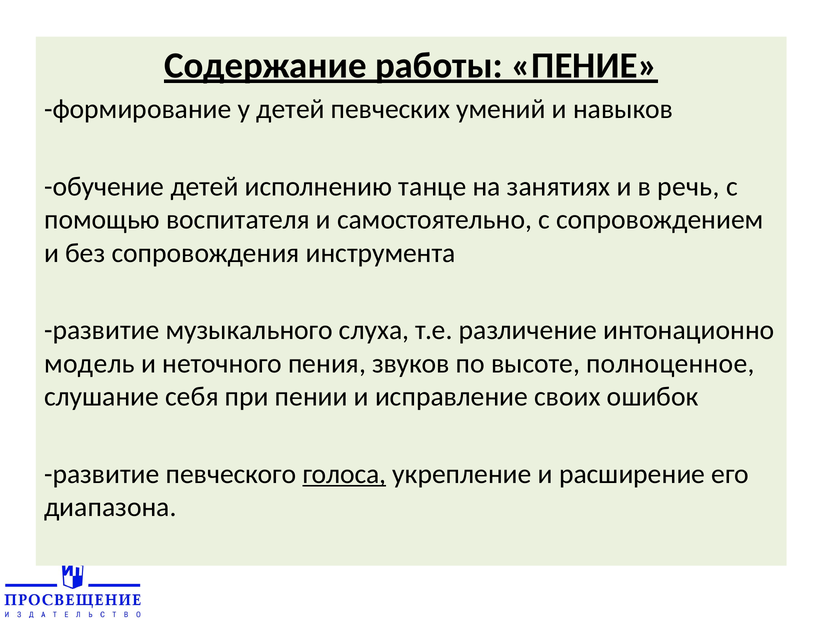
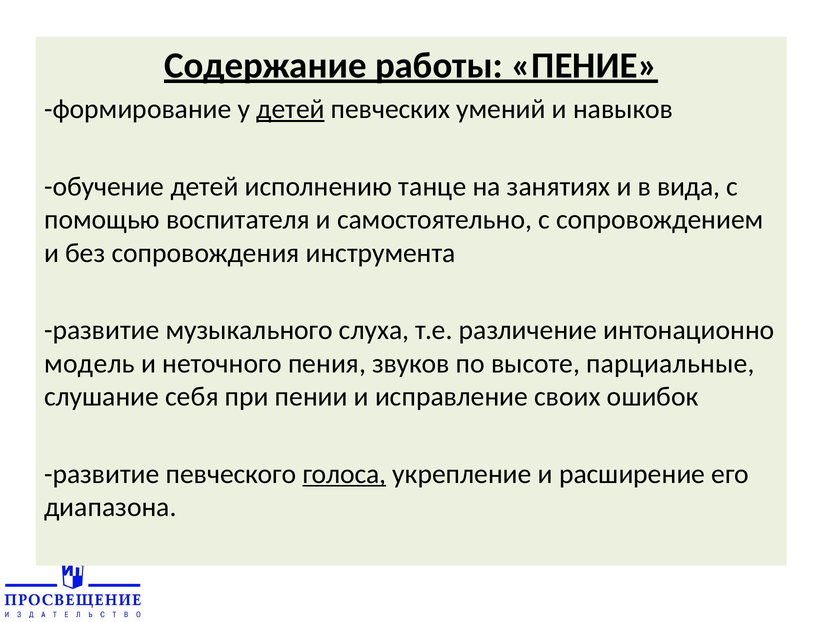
детей at (291, 109) underline: none -> present
речь: речь -> вида
полноценное: полноценное -> парциальные
